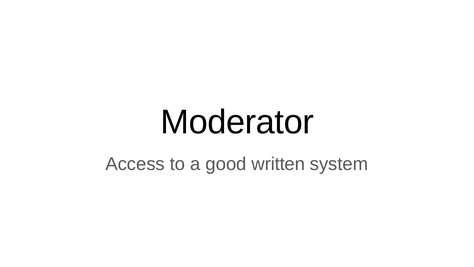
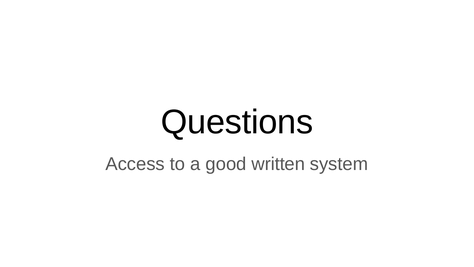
Moderator: Moderator -> Questions
